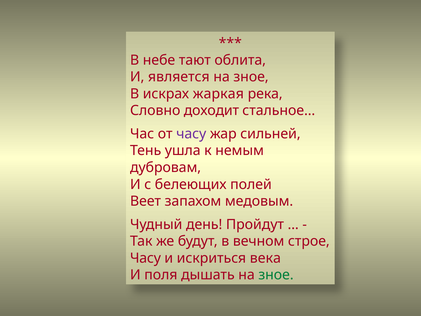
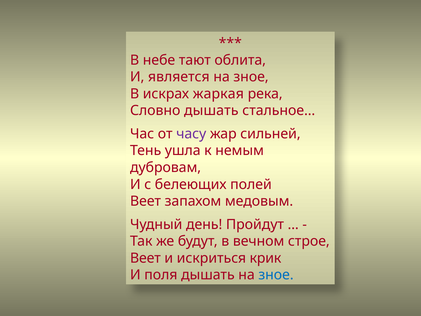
Словно доходит: доходит -> дышать
Часу at (145, 258): Часу -> Веет
века: века -> крик
зное at (276, 275) colour: green -> blue
